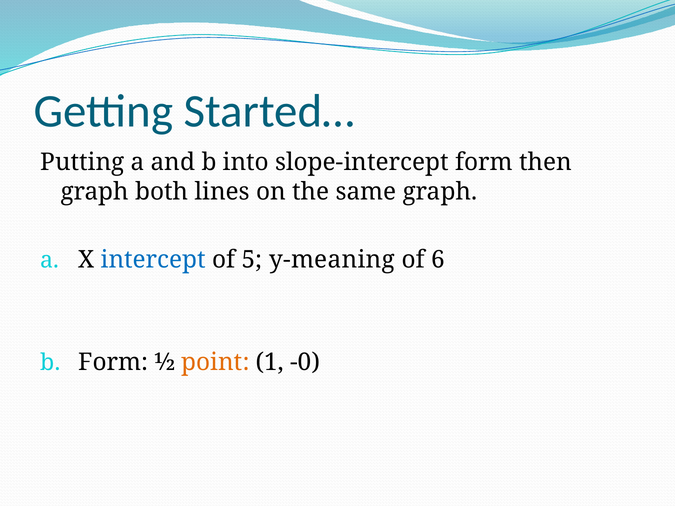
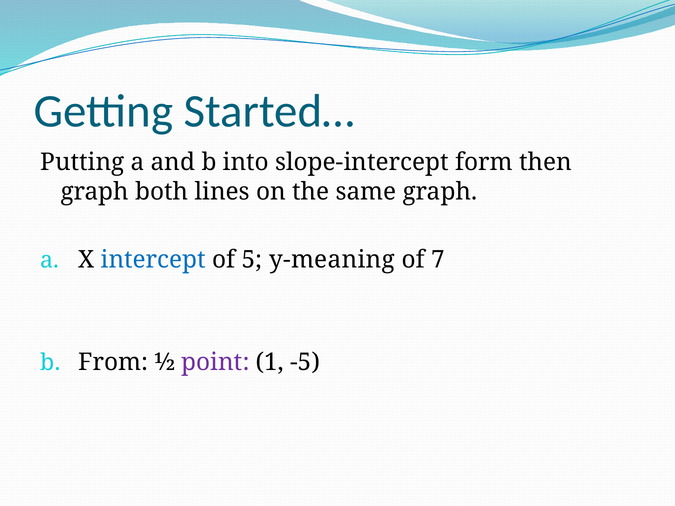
6: 6 -> 7
b Form: Form -> From
point colour: orange -> purple
-0: -0 -> -5
